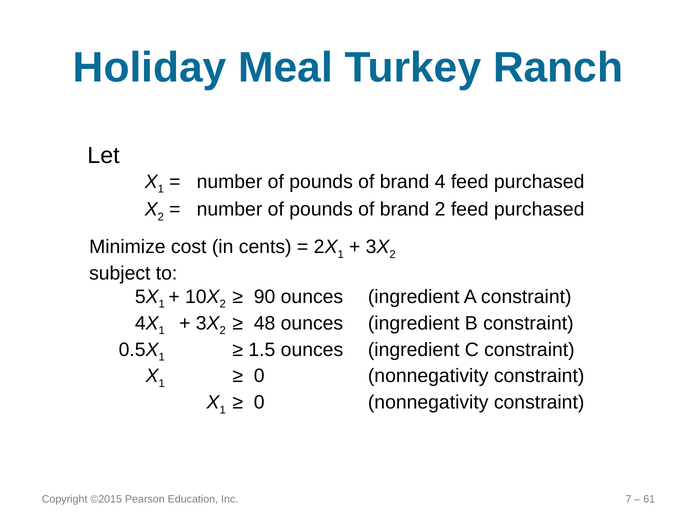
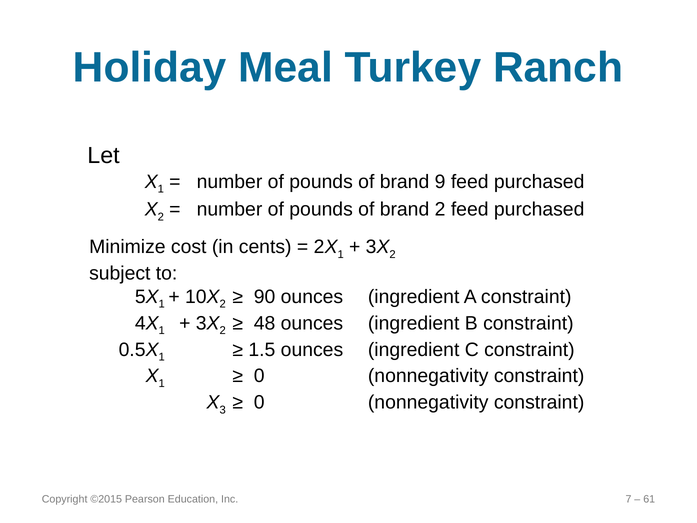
4: 4 -> 9
1 at (223, 410): 1 -> 3
